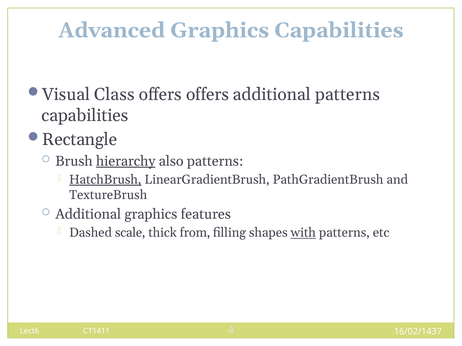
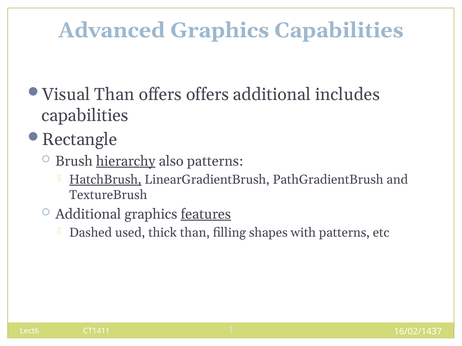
Visual Class: Class -> Than
additional patterns: patterns -> includes
features underline: none -> present
scale: scale -> used
thick from: from -> than
with underline: present -> none
4: 4 -> 1
